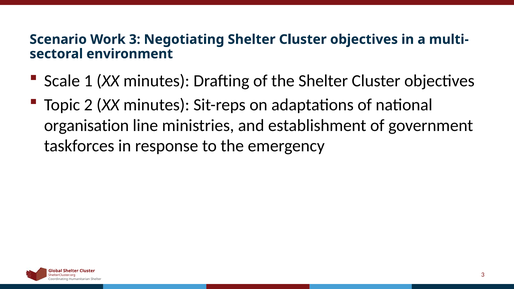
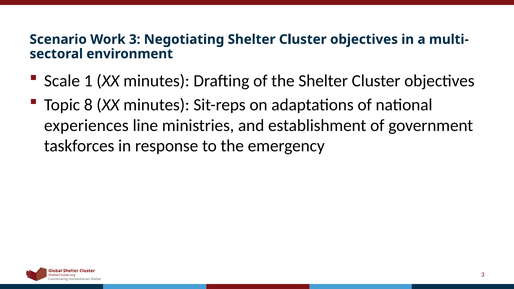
2: 2 -> 8
organisation: organisation -> experiences
